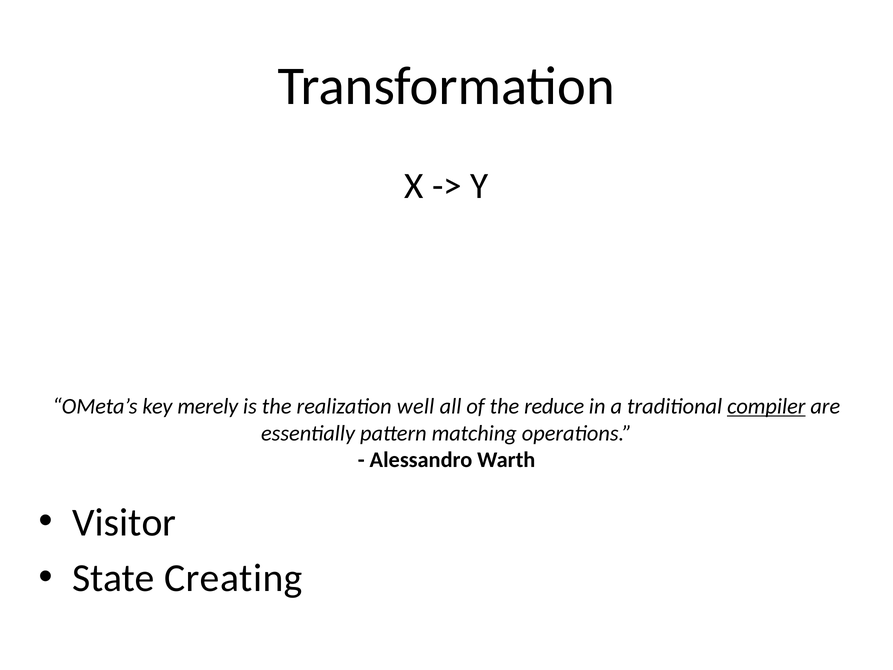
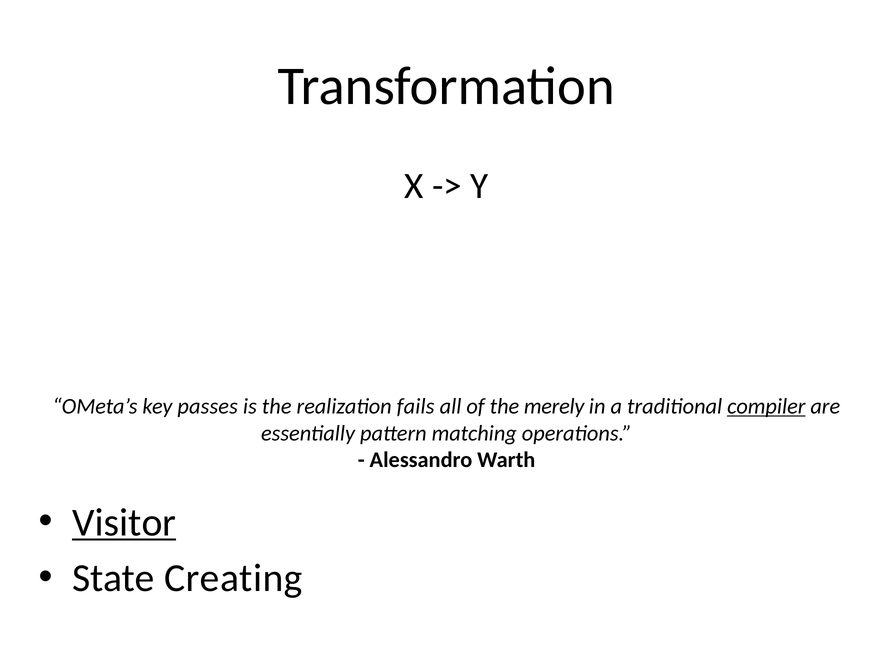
merely: merely -> passes
well: well -> fails
reduce: reduce -> merely
Visitor underline: none -> present
